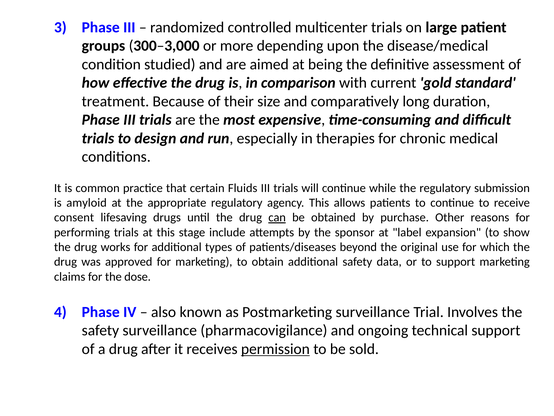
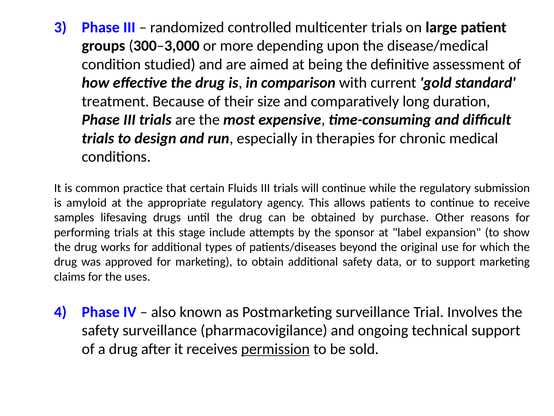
consent: consent -> samples
can underline: present -> none
dose: dose -> uses
